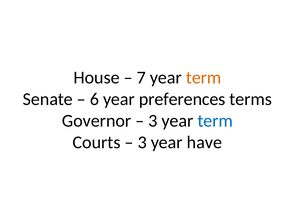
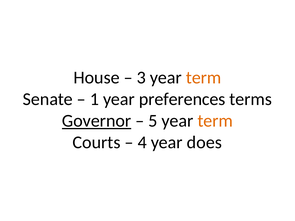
7: 7 -> 3
6: 6 -> 1
Governor underline: none -> present
3 at (153, 121): 3 -> 5
term at (215, 121) colour: blue -> orange
3 at (142, 143): 3 -> 4
have: have -> does
